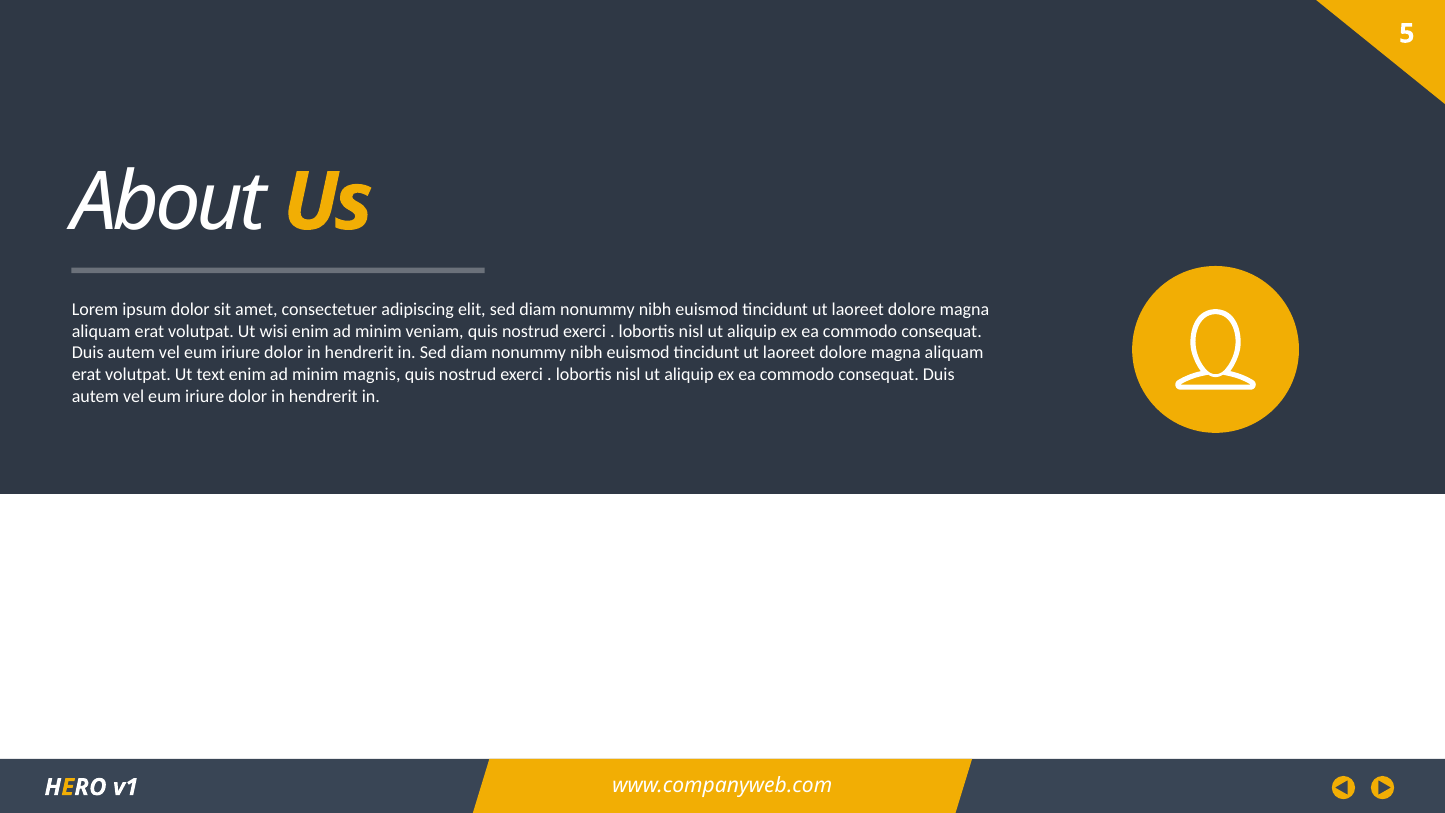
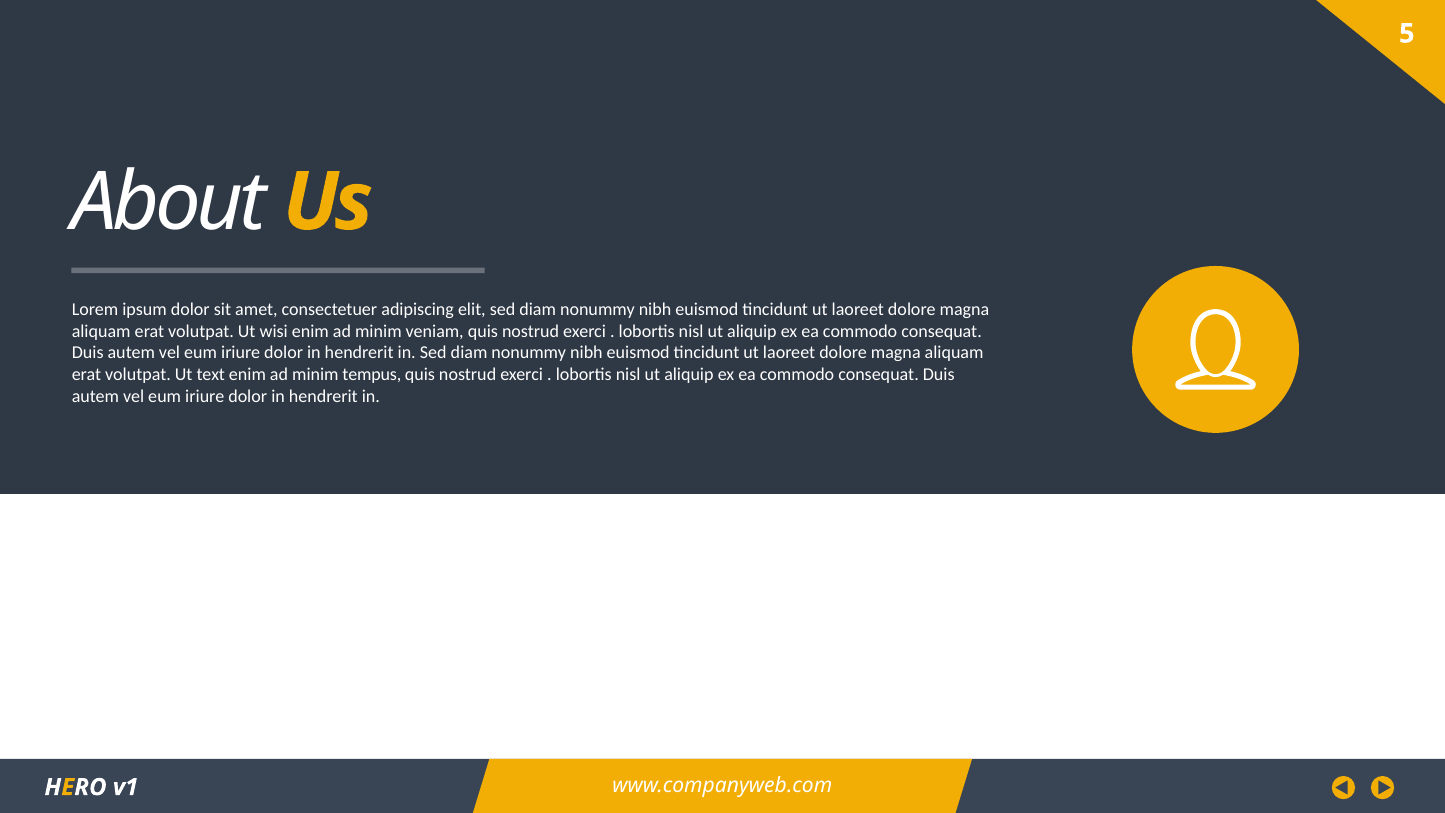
magnis: magnis -> tempus
